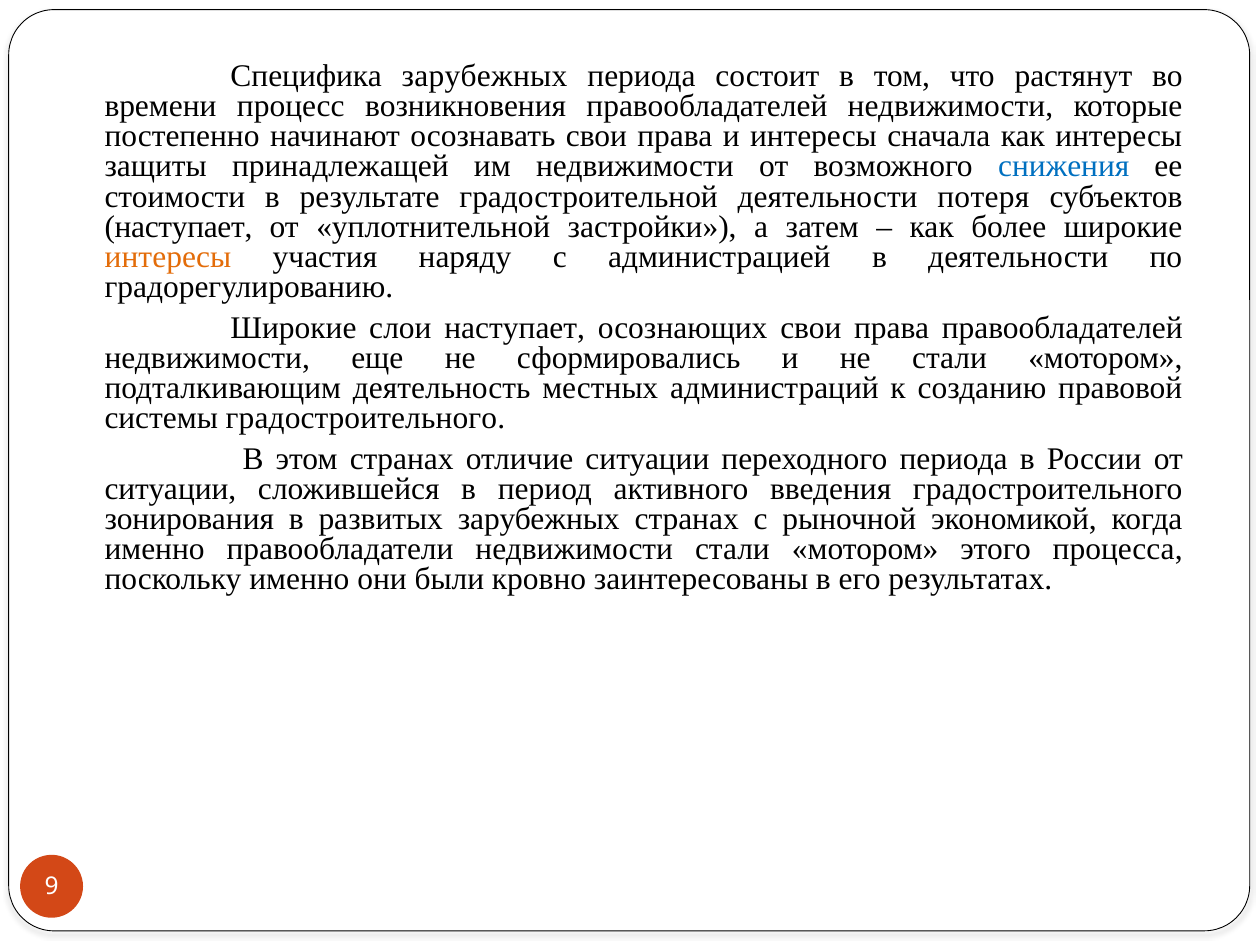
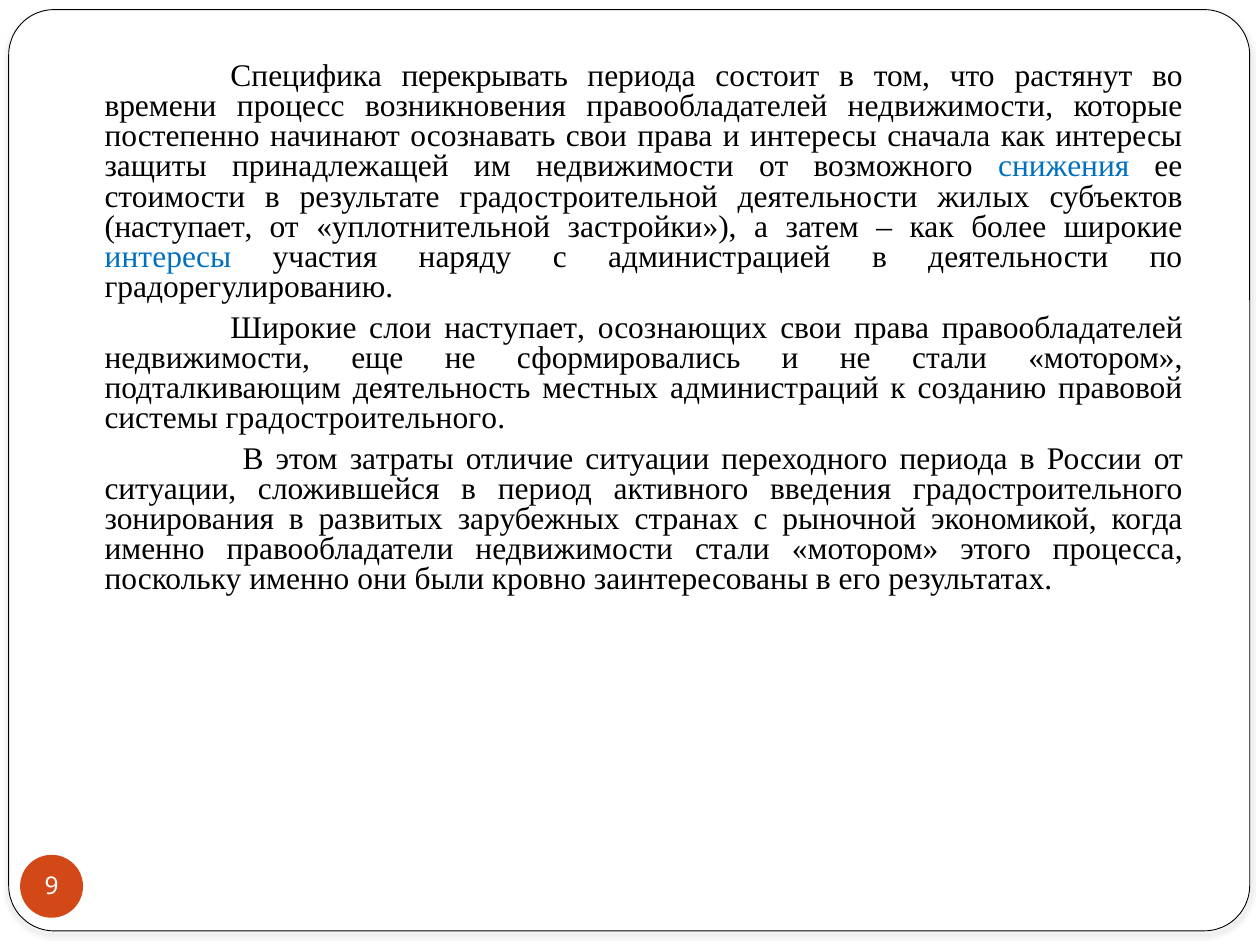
Специфика зарубежных: зарубежных -> перекрывать
потеря: потеря -> жилых
интересы at (168, 257) colour: orange -> blue
этом странах: странах -> затраты
